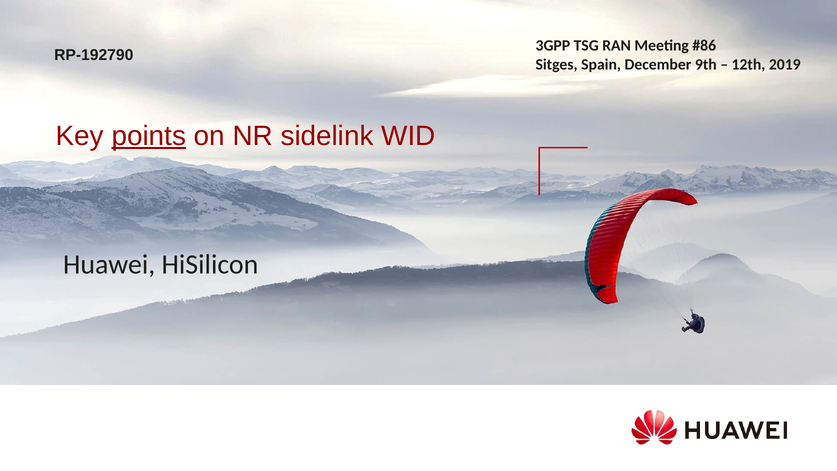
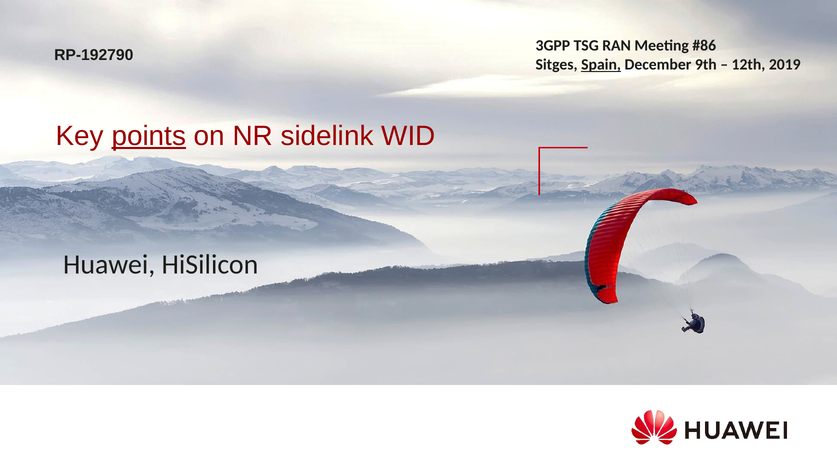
Spain underline: none -> present
